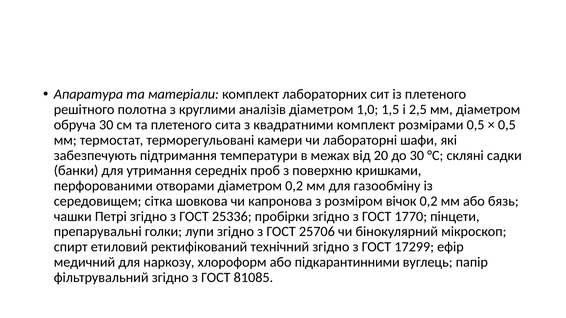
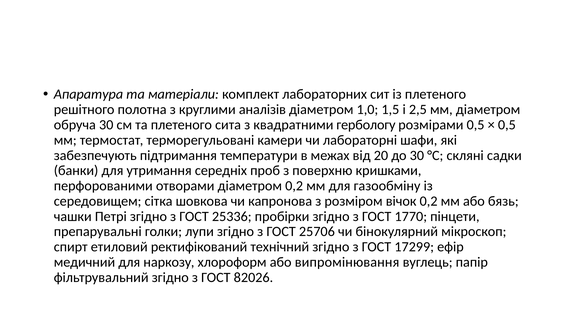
квадратними комплект: комплект -> гербологу
підкарантинними: підкарантинними -> випромінювання
81085: 81085 -> 82026
